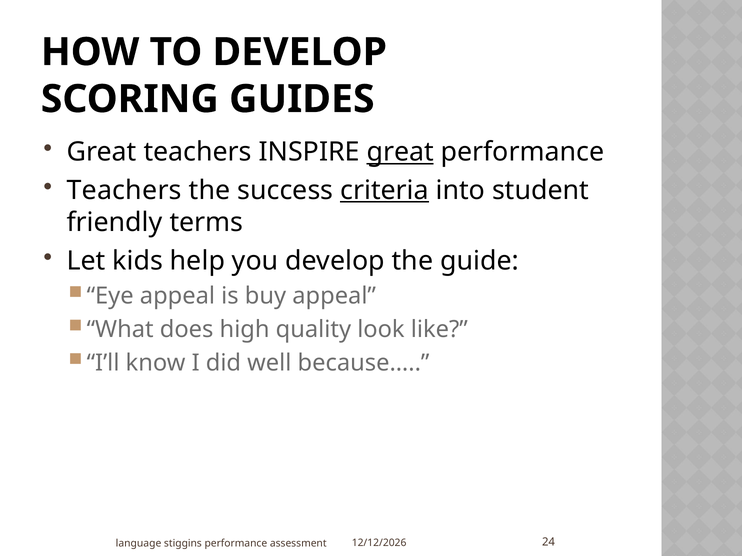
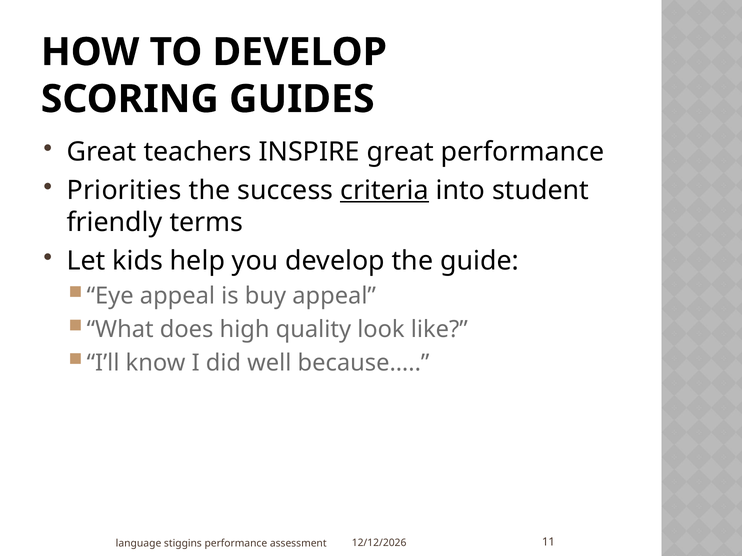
great at (400, 152) underline: present -> none
Teachers at (124, 191): Teachers -> Priorities
24: 24 -> 11
